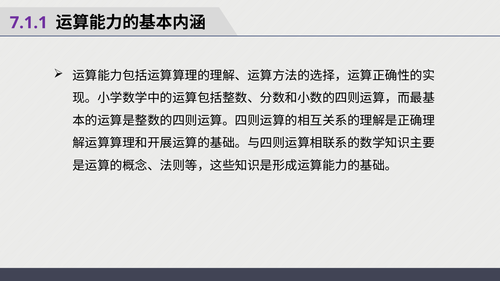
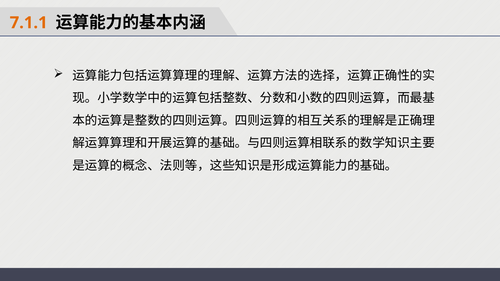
7.1.1 colour: purple -> orange
